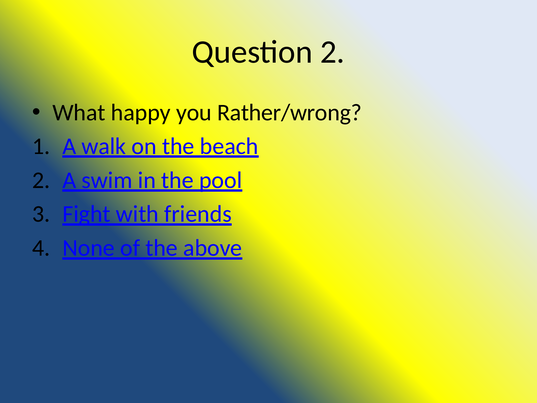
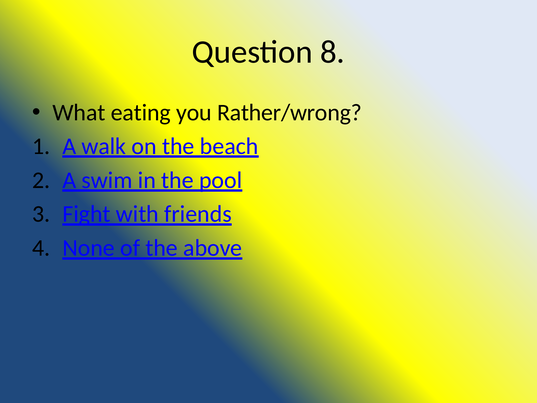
Question 2: 2 -> 8
happy: happy -> eating
